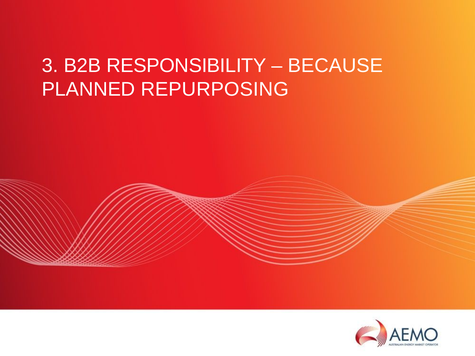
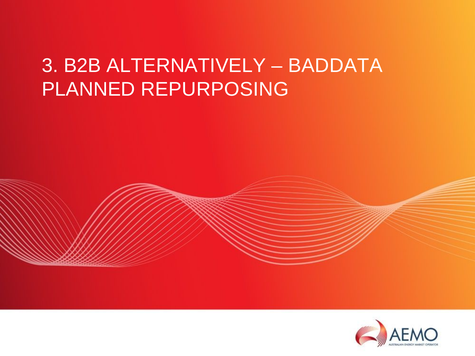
RESPONSIBILITY: RESPONSIBILITY -> ALTERNATIVELY
BECAUSE: BECAUSE -> BADDATA
